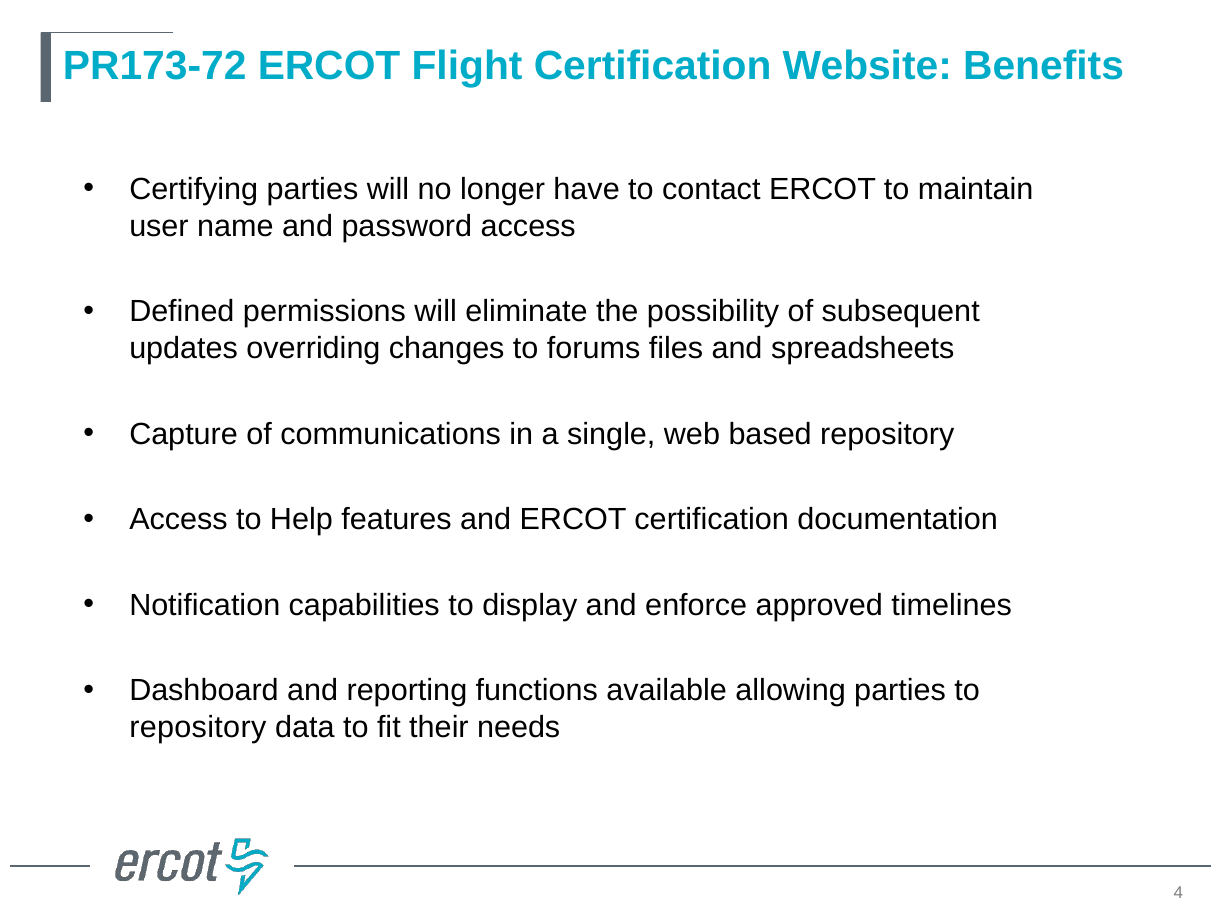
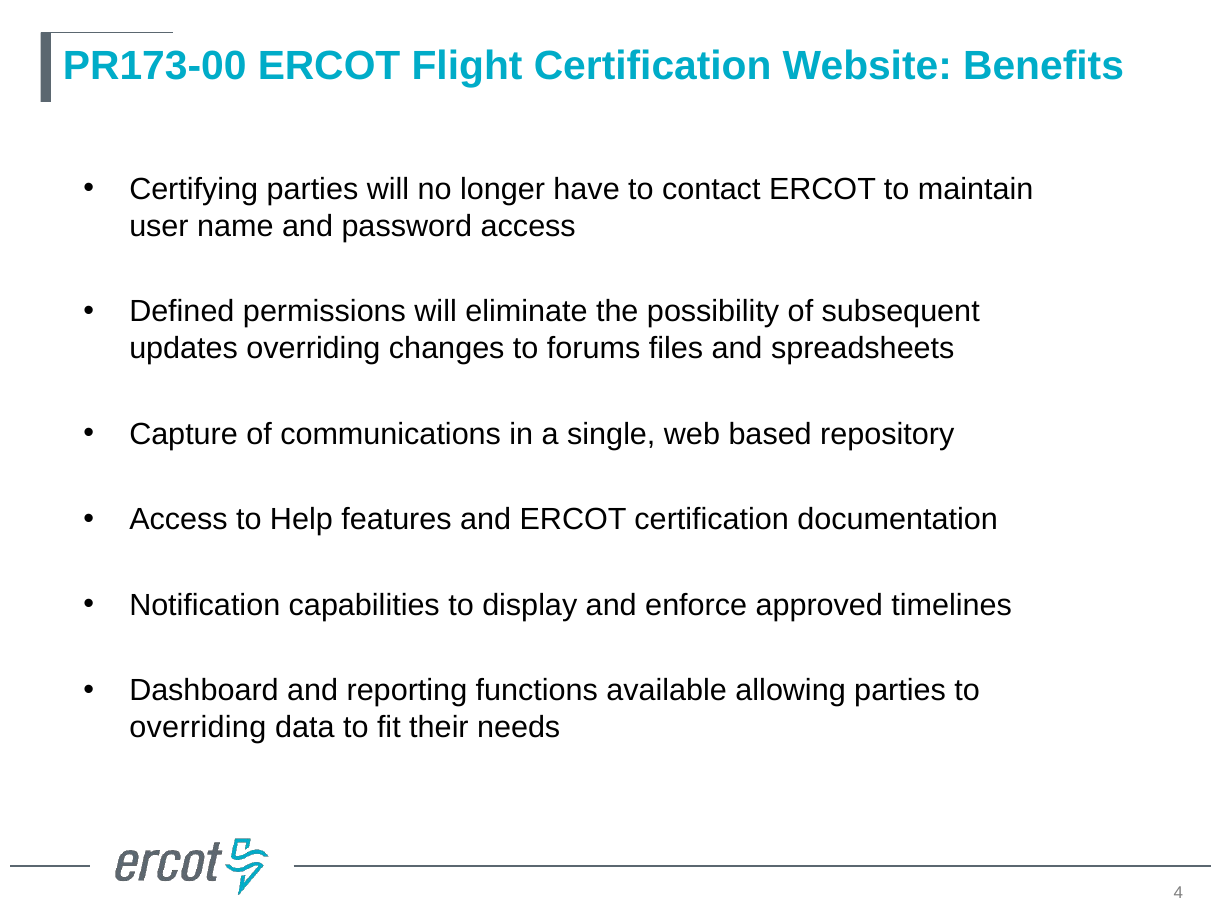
PR173-72: PR173-72 -> PR173-00
repository at (198, 728): repository -> overriding
